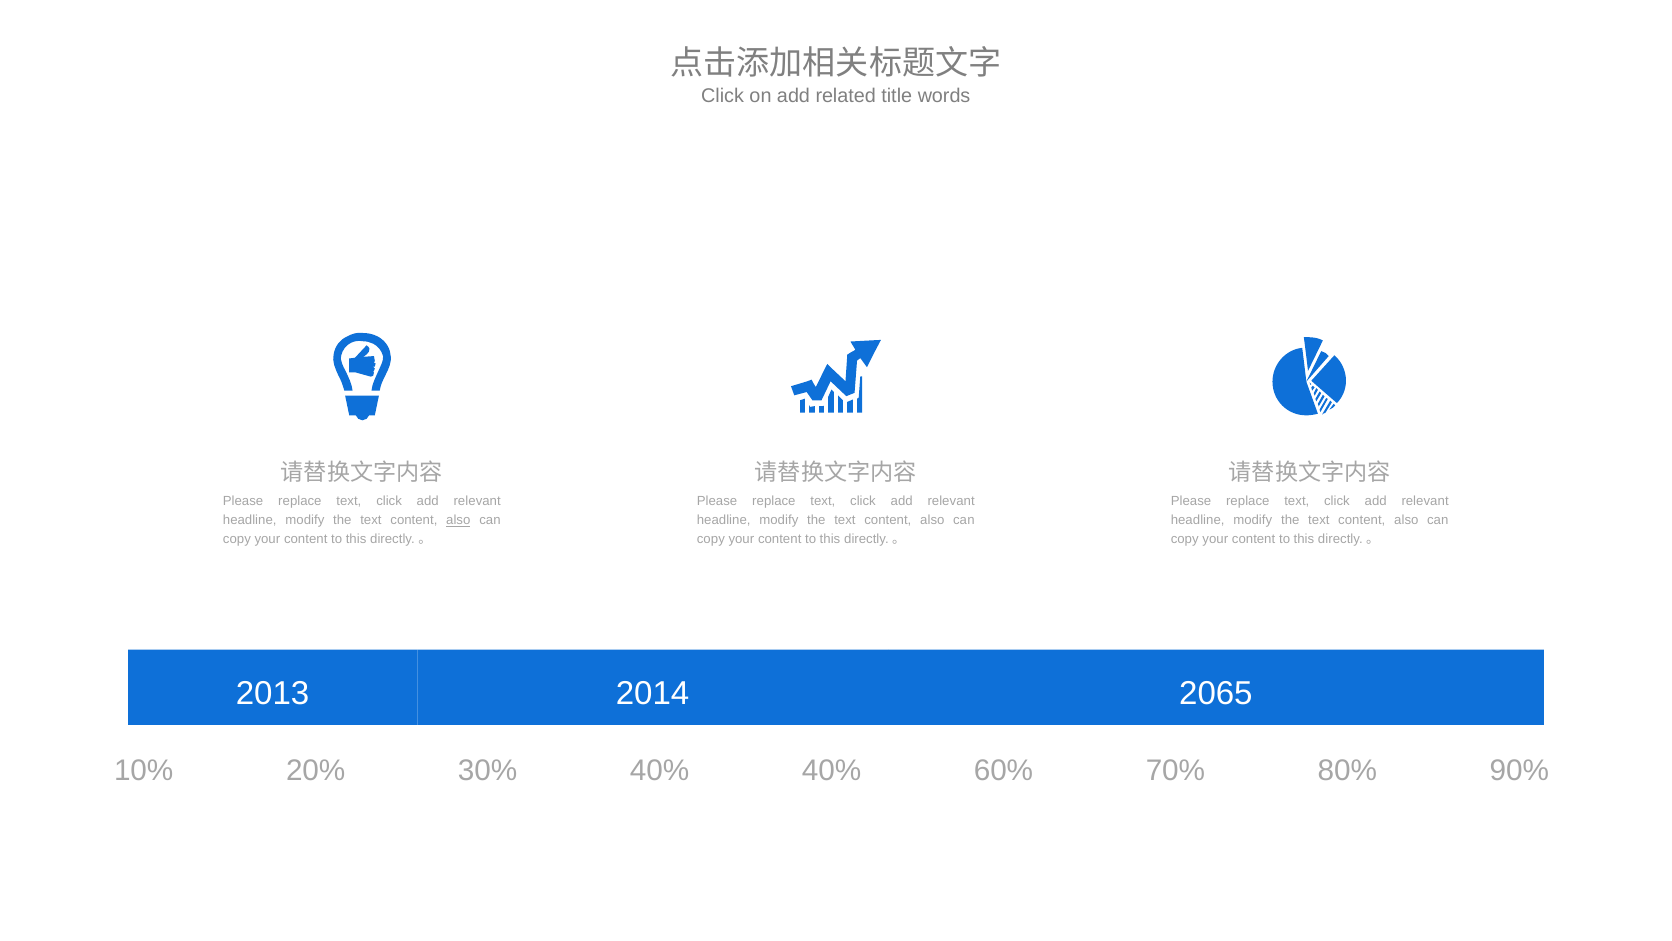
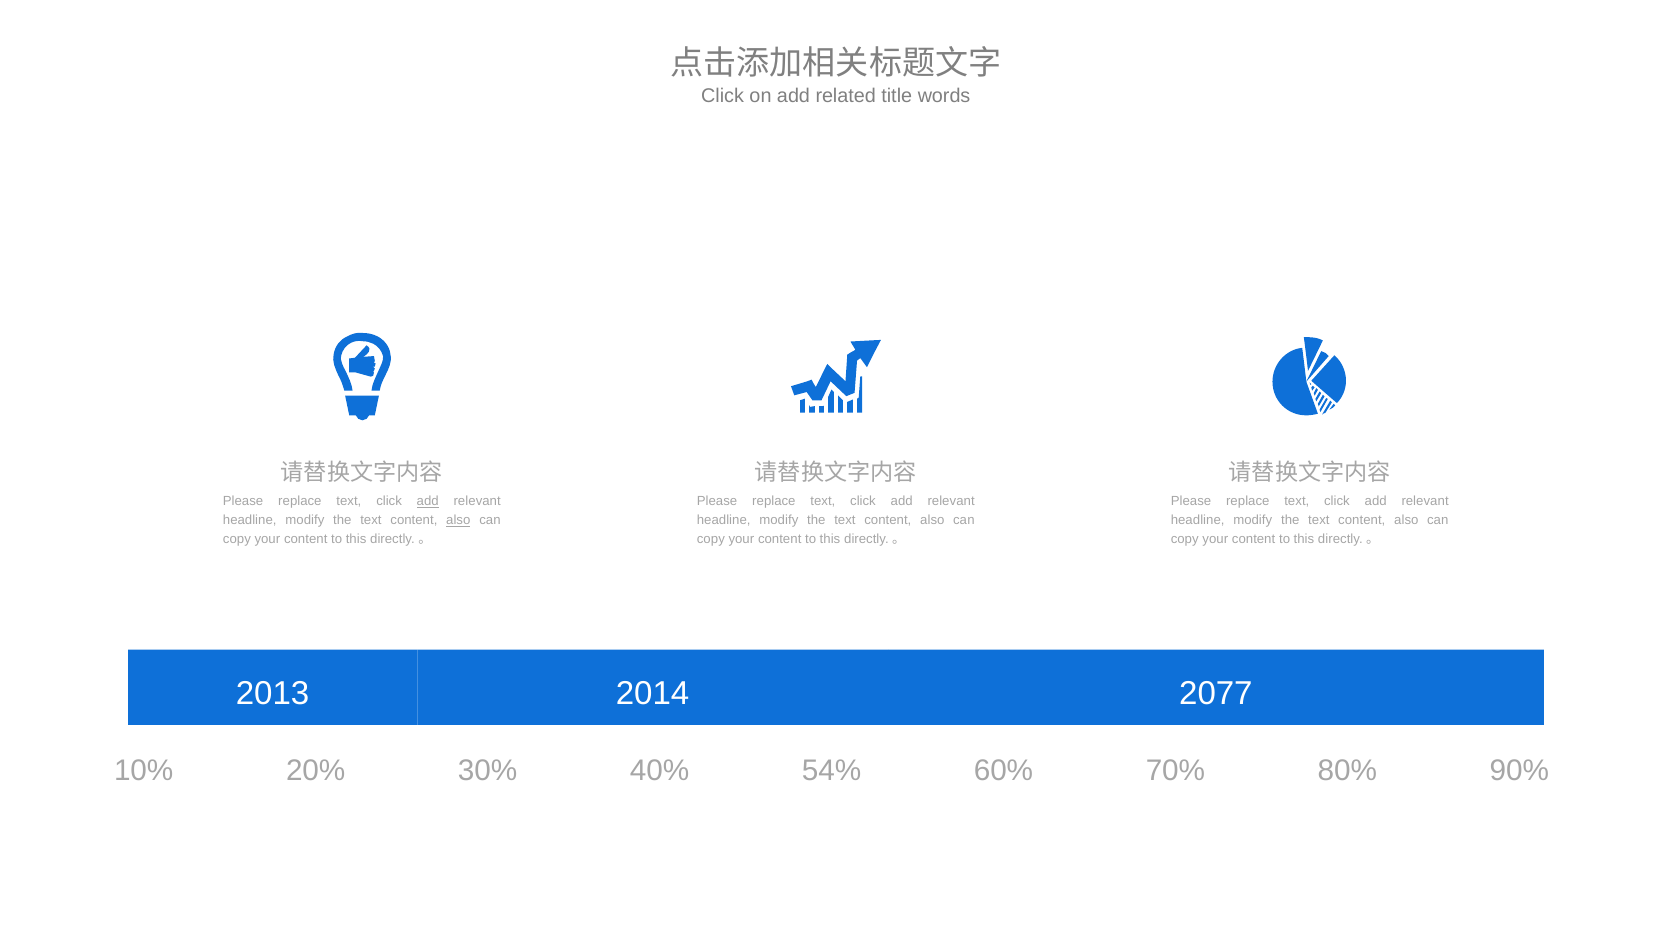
add at (428, 501) underline: none -> present
2065: 2065 -> 2077
40% 40%: 40% -> 54%
